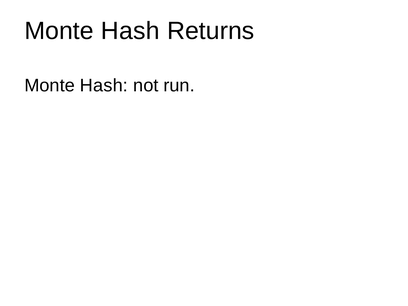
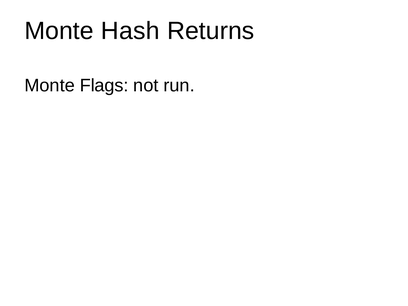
Hash at (104, 86): Hash -> Flags
